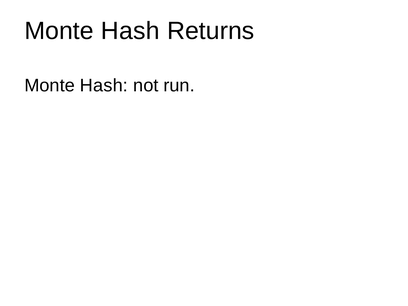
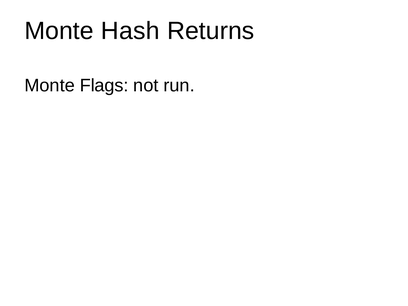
Hash at (104, 86): Hash -> Flags
